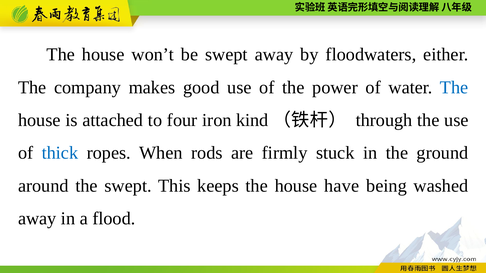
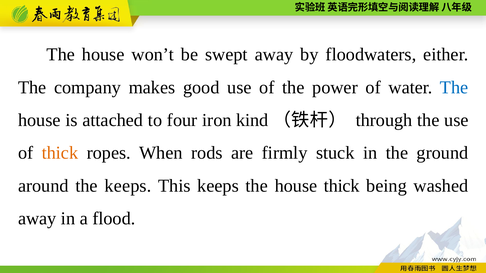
thick at (60, 153) colour: blue -> orange
the swept: swept -> keeps
house have: have -> thick
